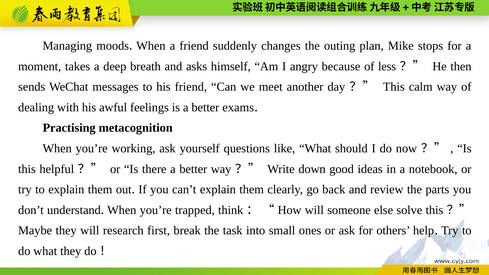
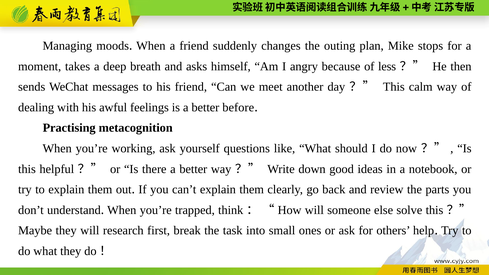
exams: exams -> before
